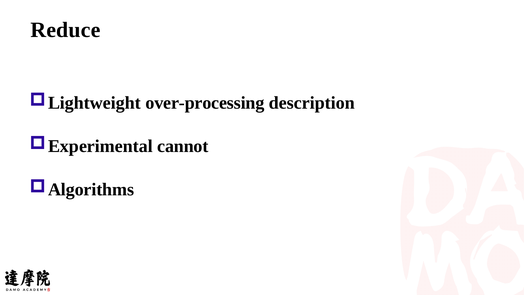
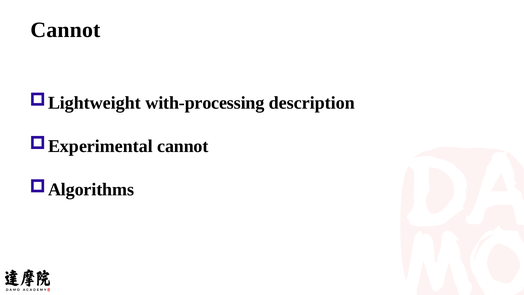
Reduce at (65, 30): Reduce -> Cannot
over-processing: over-processing -> with-processing
